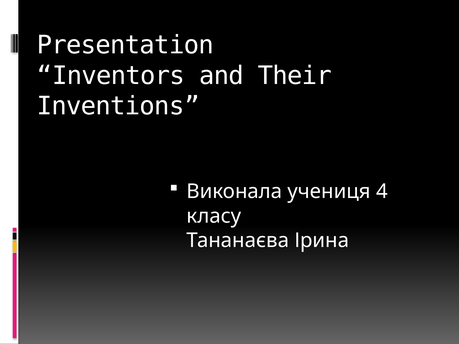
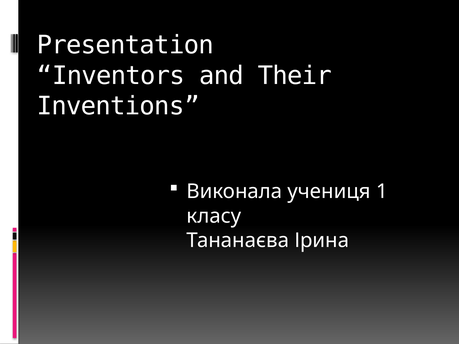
4: 4 -> 1
